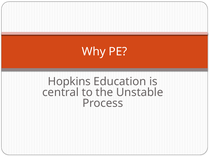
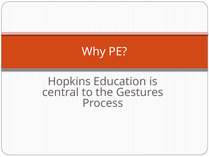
Unstable: Unstable -> Gestures
